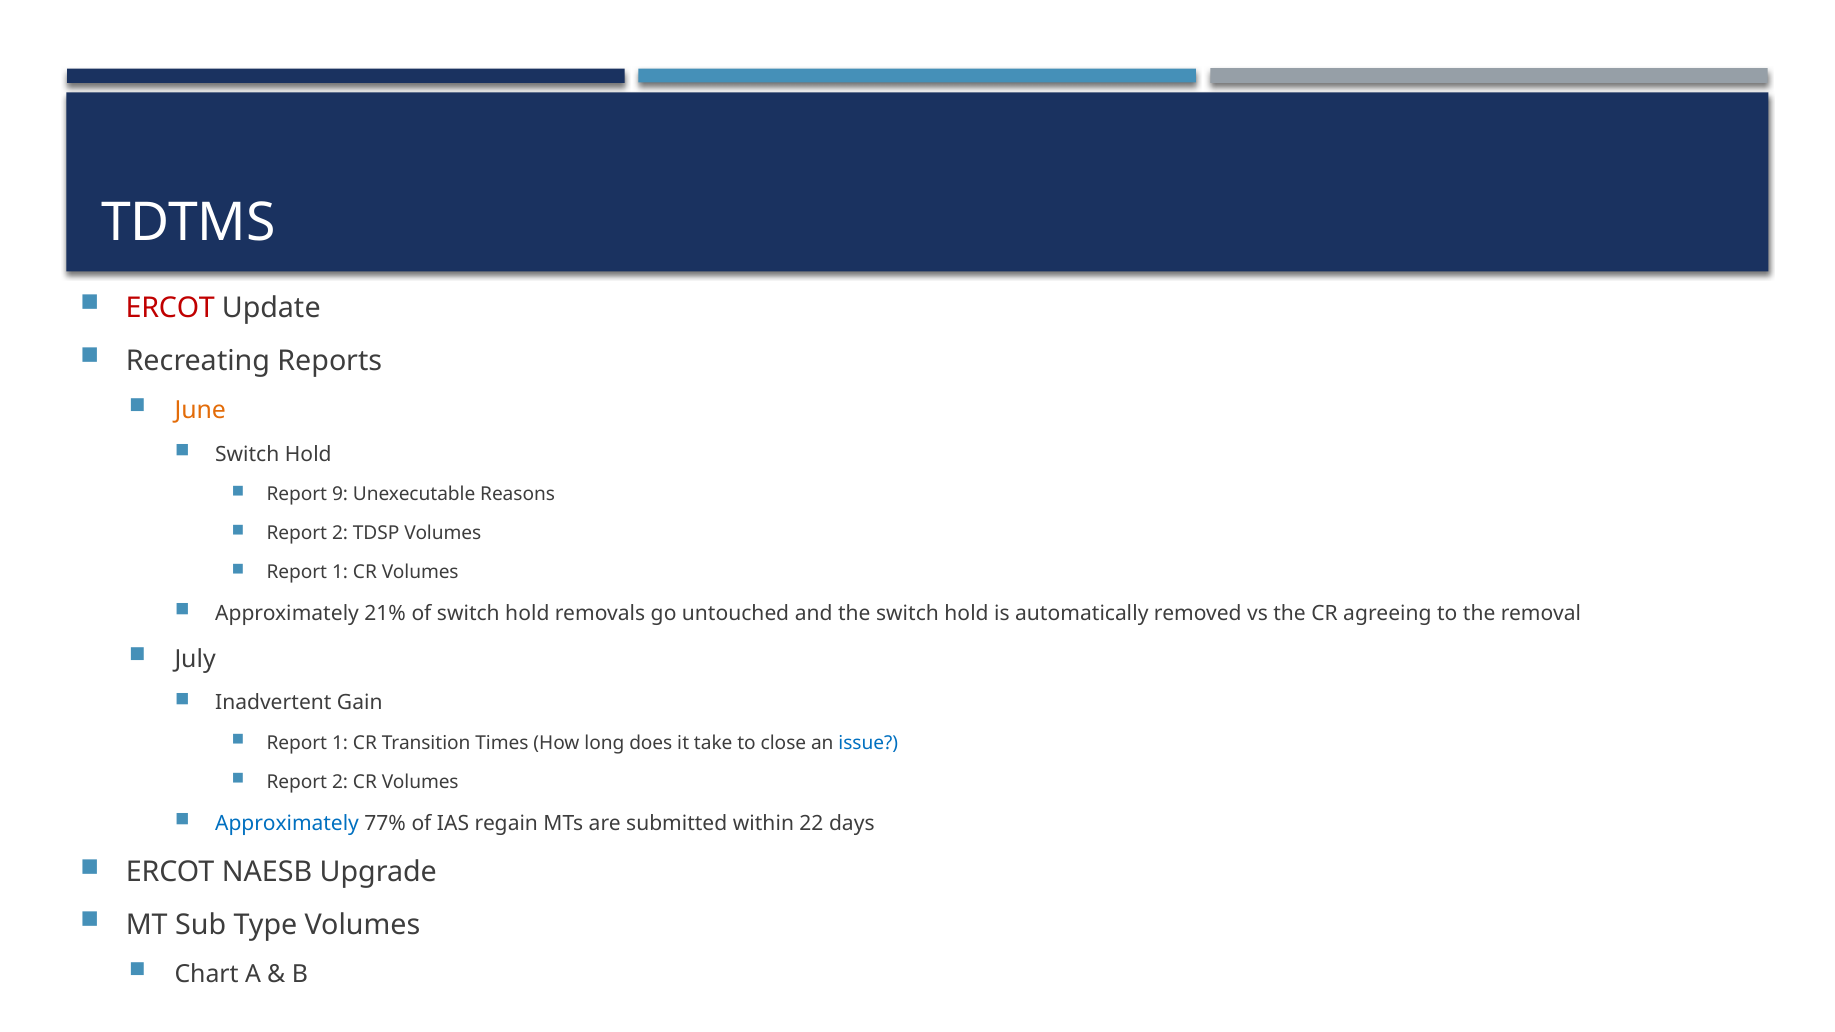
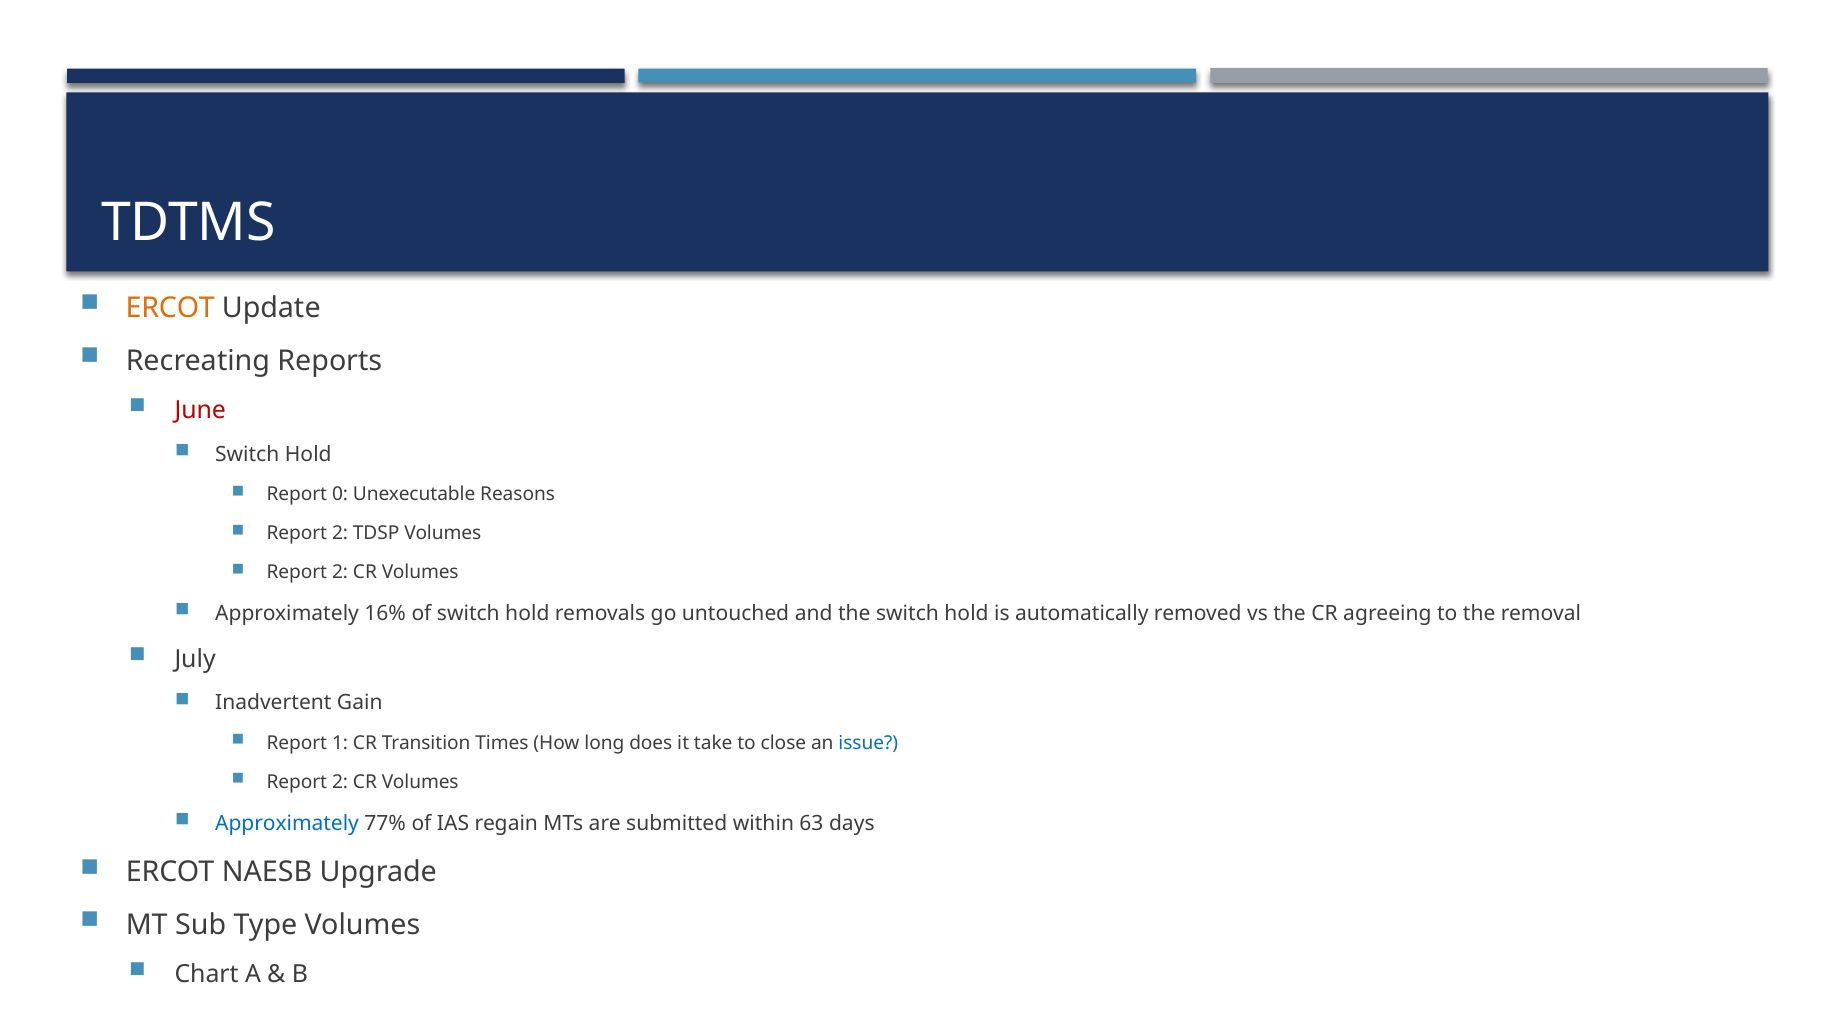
ERCOT at (170, 308) colour: red -> orange
June colour: orange -> red
9: 9 -> 0
1 at (340, 573): 1 -> 2
21%: 21% -> 16%
22: 22 -> 63
